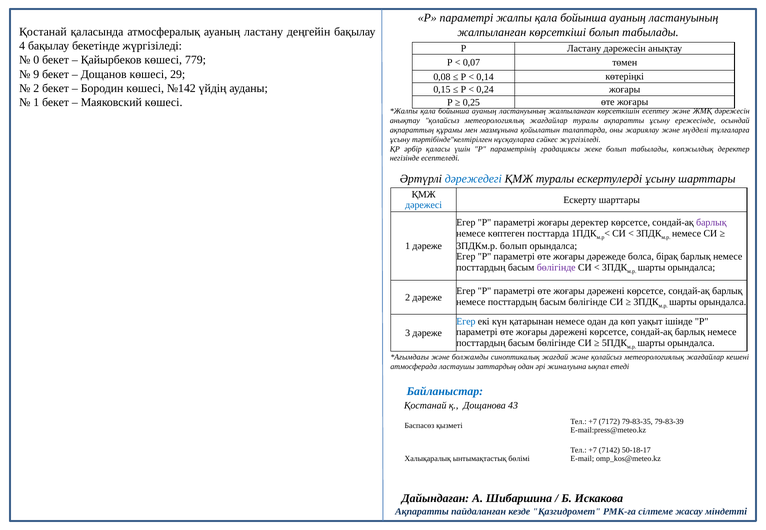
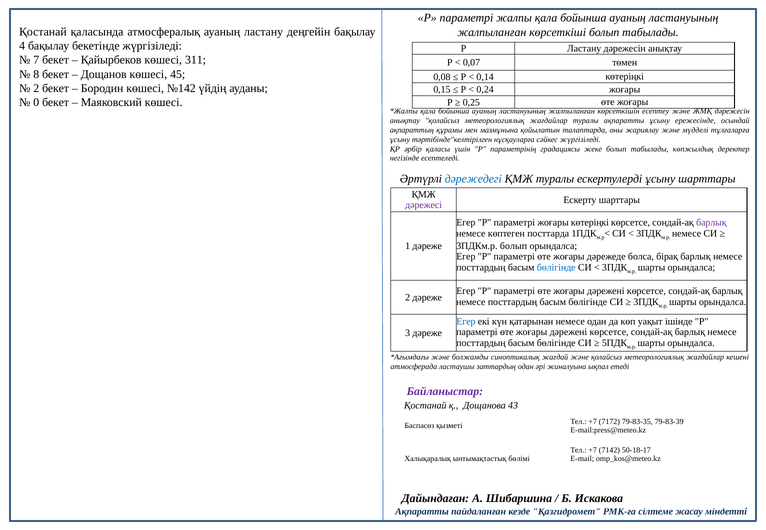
0: 0 -> 7
779: 779 -> 311
9: 9 -> 8
29: 29 -> 45
1 at (36, 103): 1 -> 0
дәрежесі colour: blue -> purple
жоғары деректер: деректер -> көтеріңкі
бөлігінде at (556, 268) colour: purple -> blue
Байланыстар colour: blue -> purple
